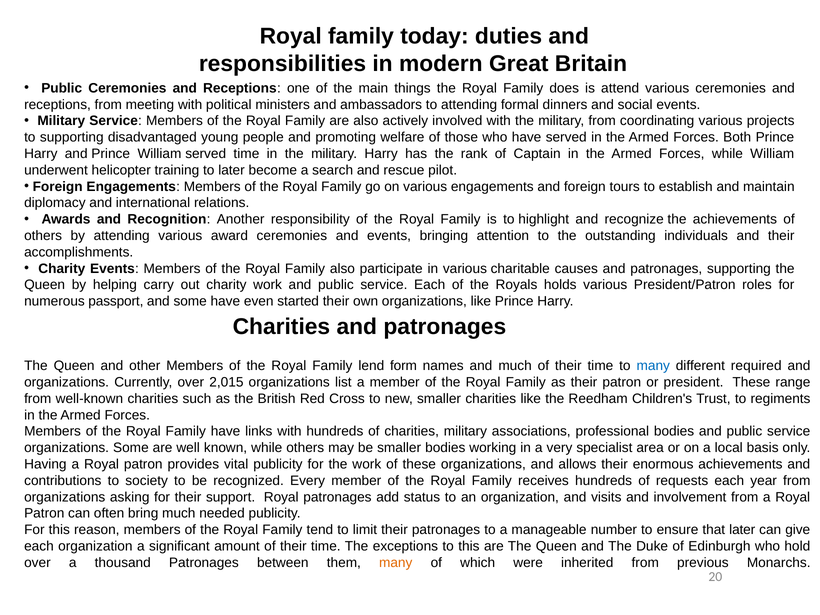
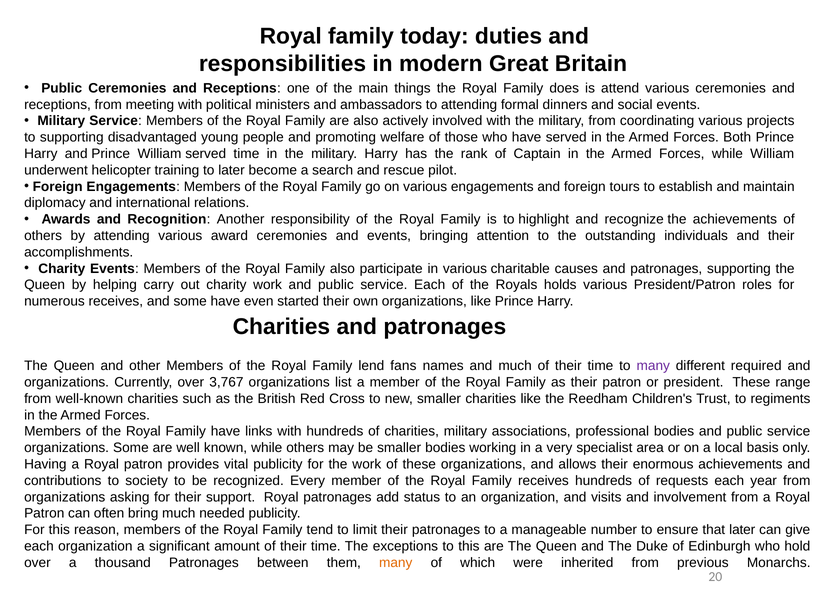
numerous passport: passport -> receives
form: form -> fans
many at (653, 366) colour: blue -> purple
2,015: 2,015 -> 3,767
